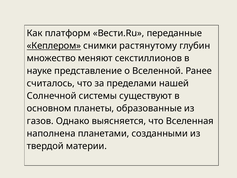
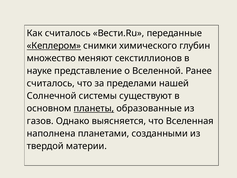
Как платформ: платформ -> считалось
растянутому: растянутому -> химического
планеты underline: none -> present
